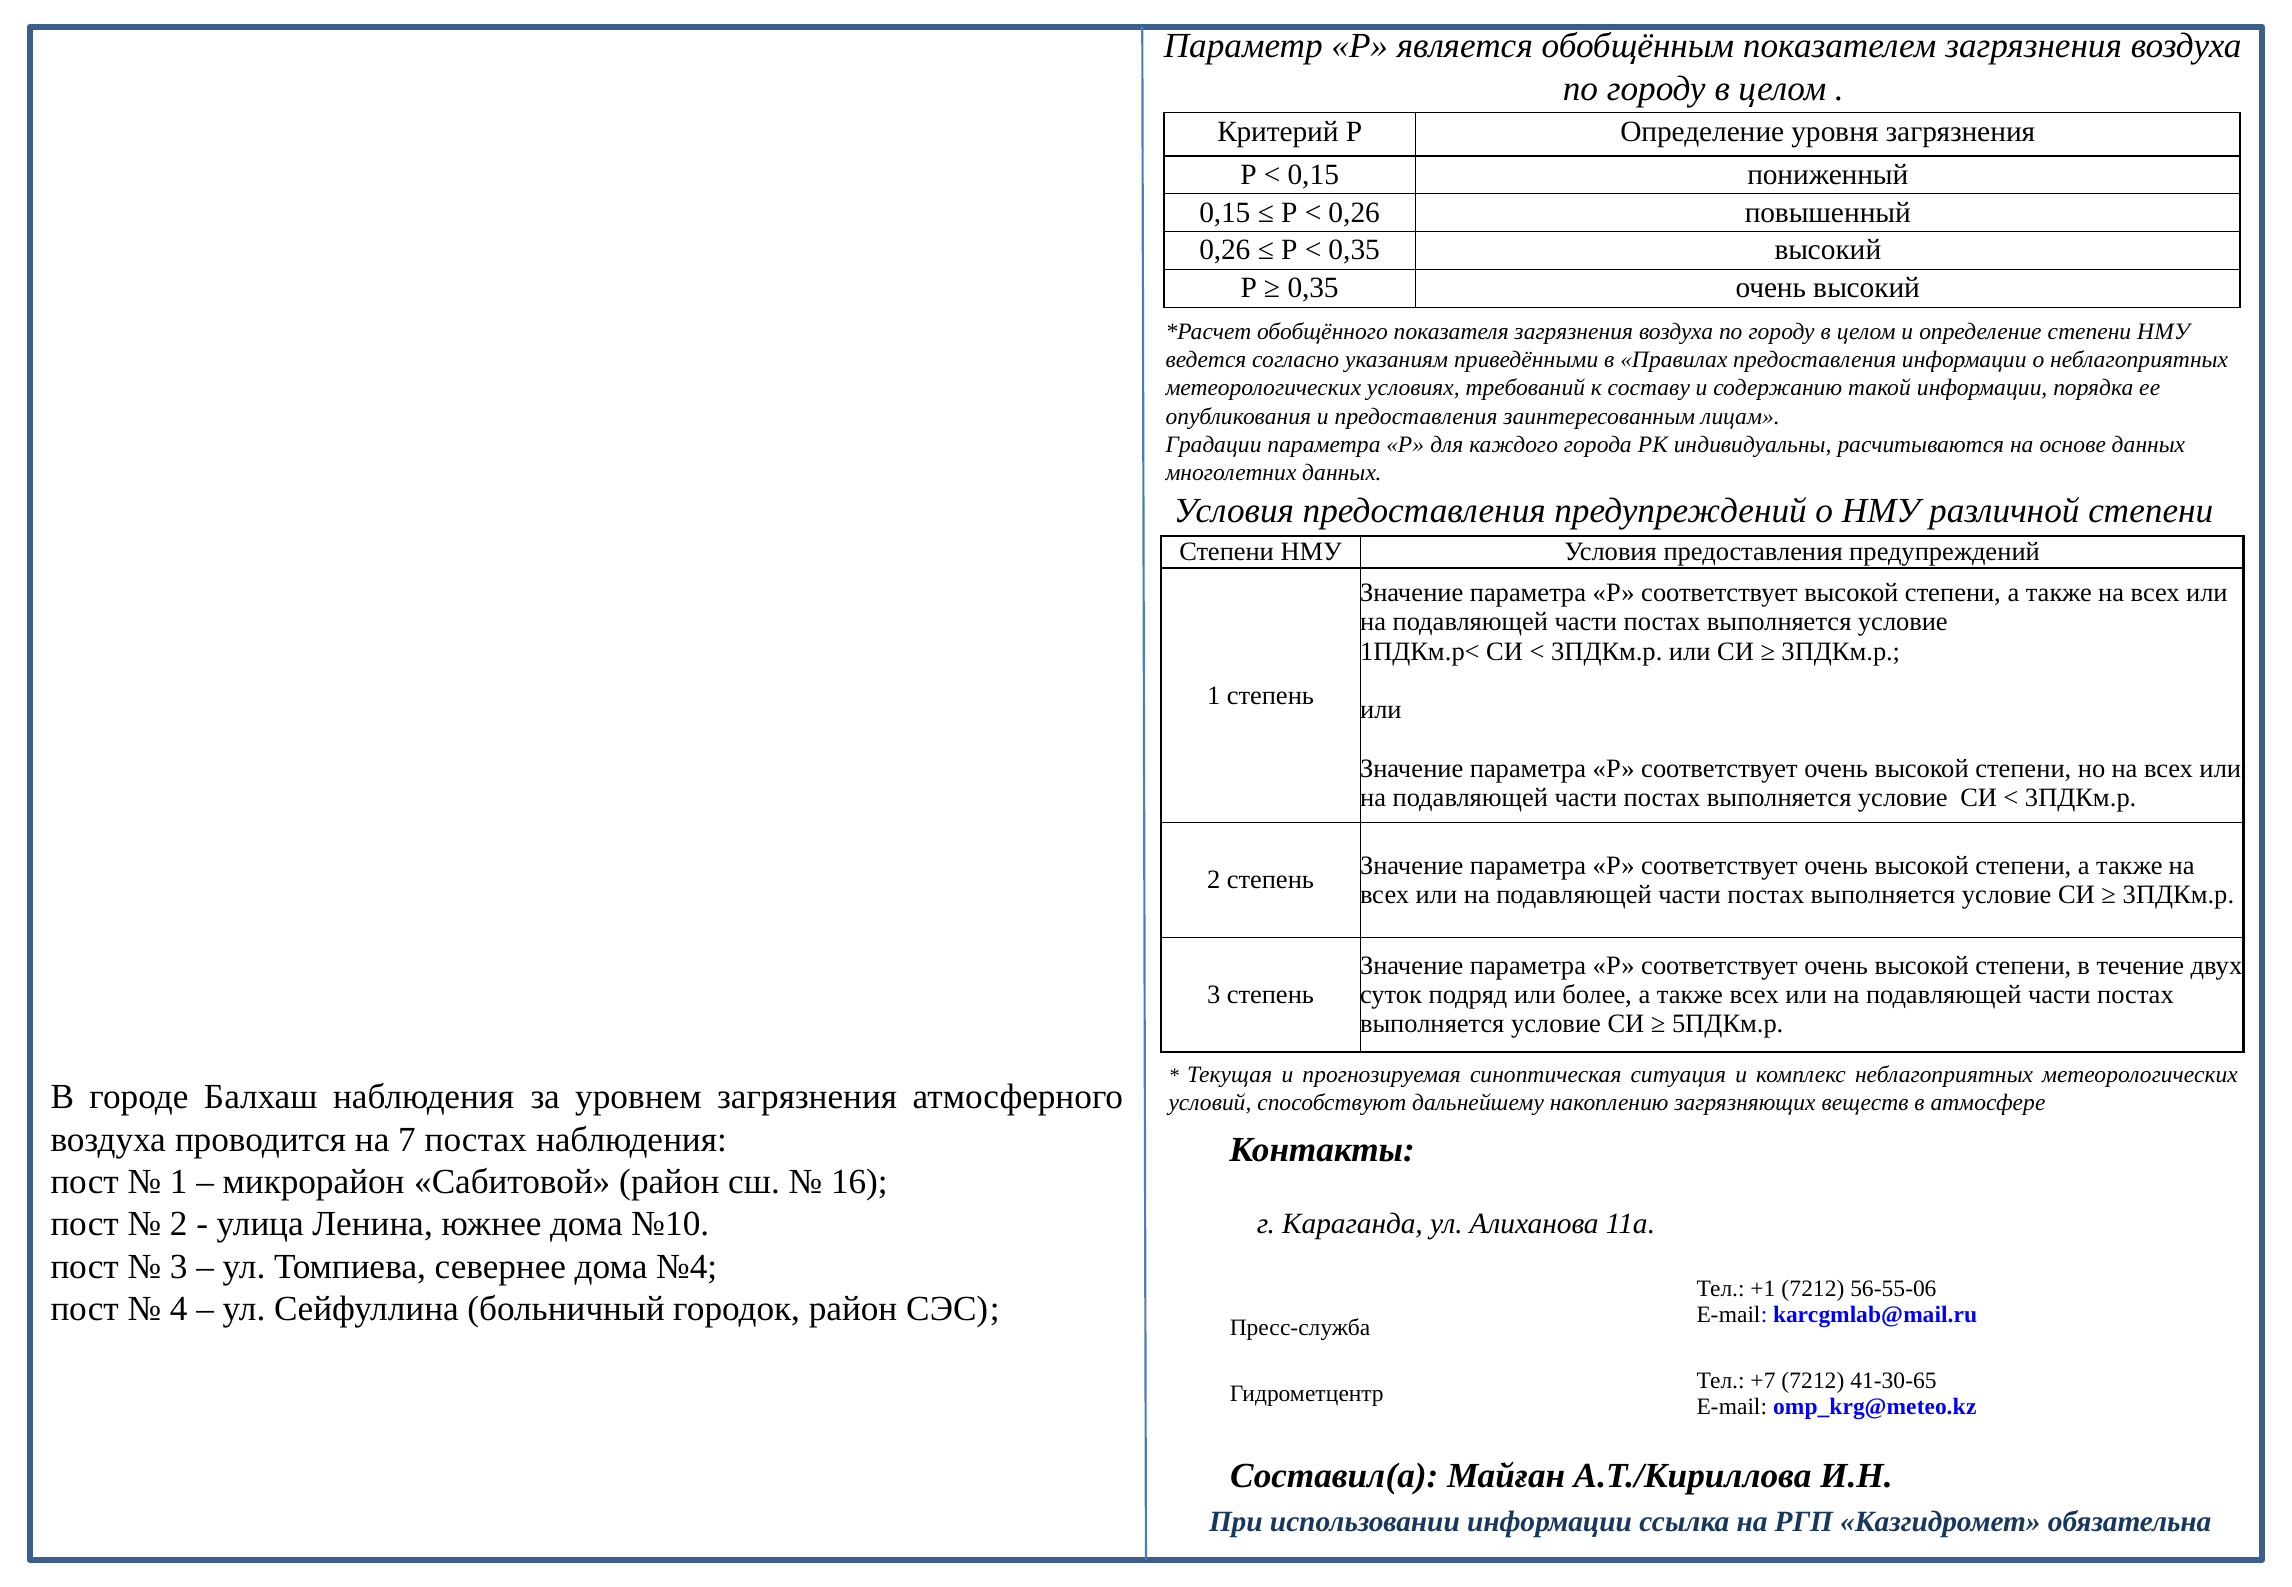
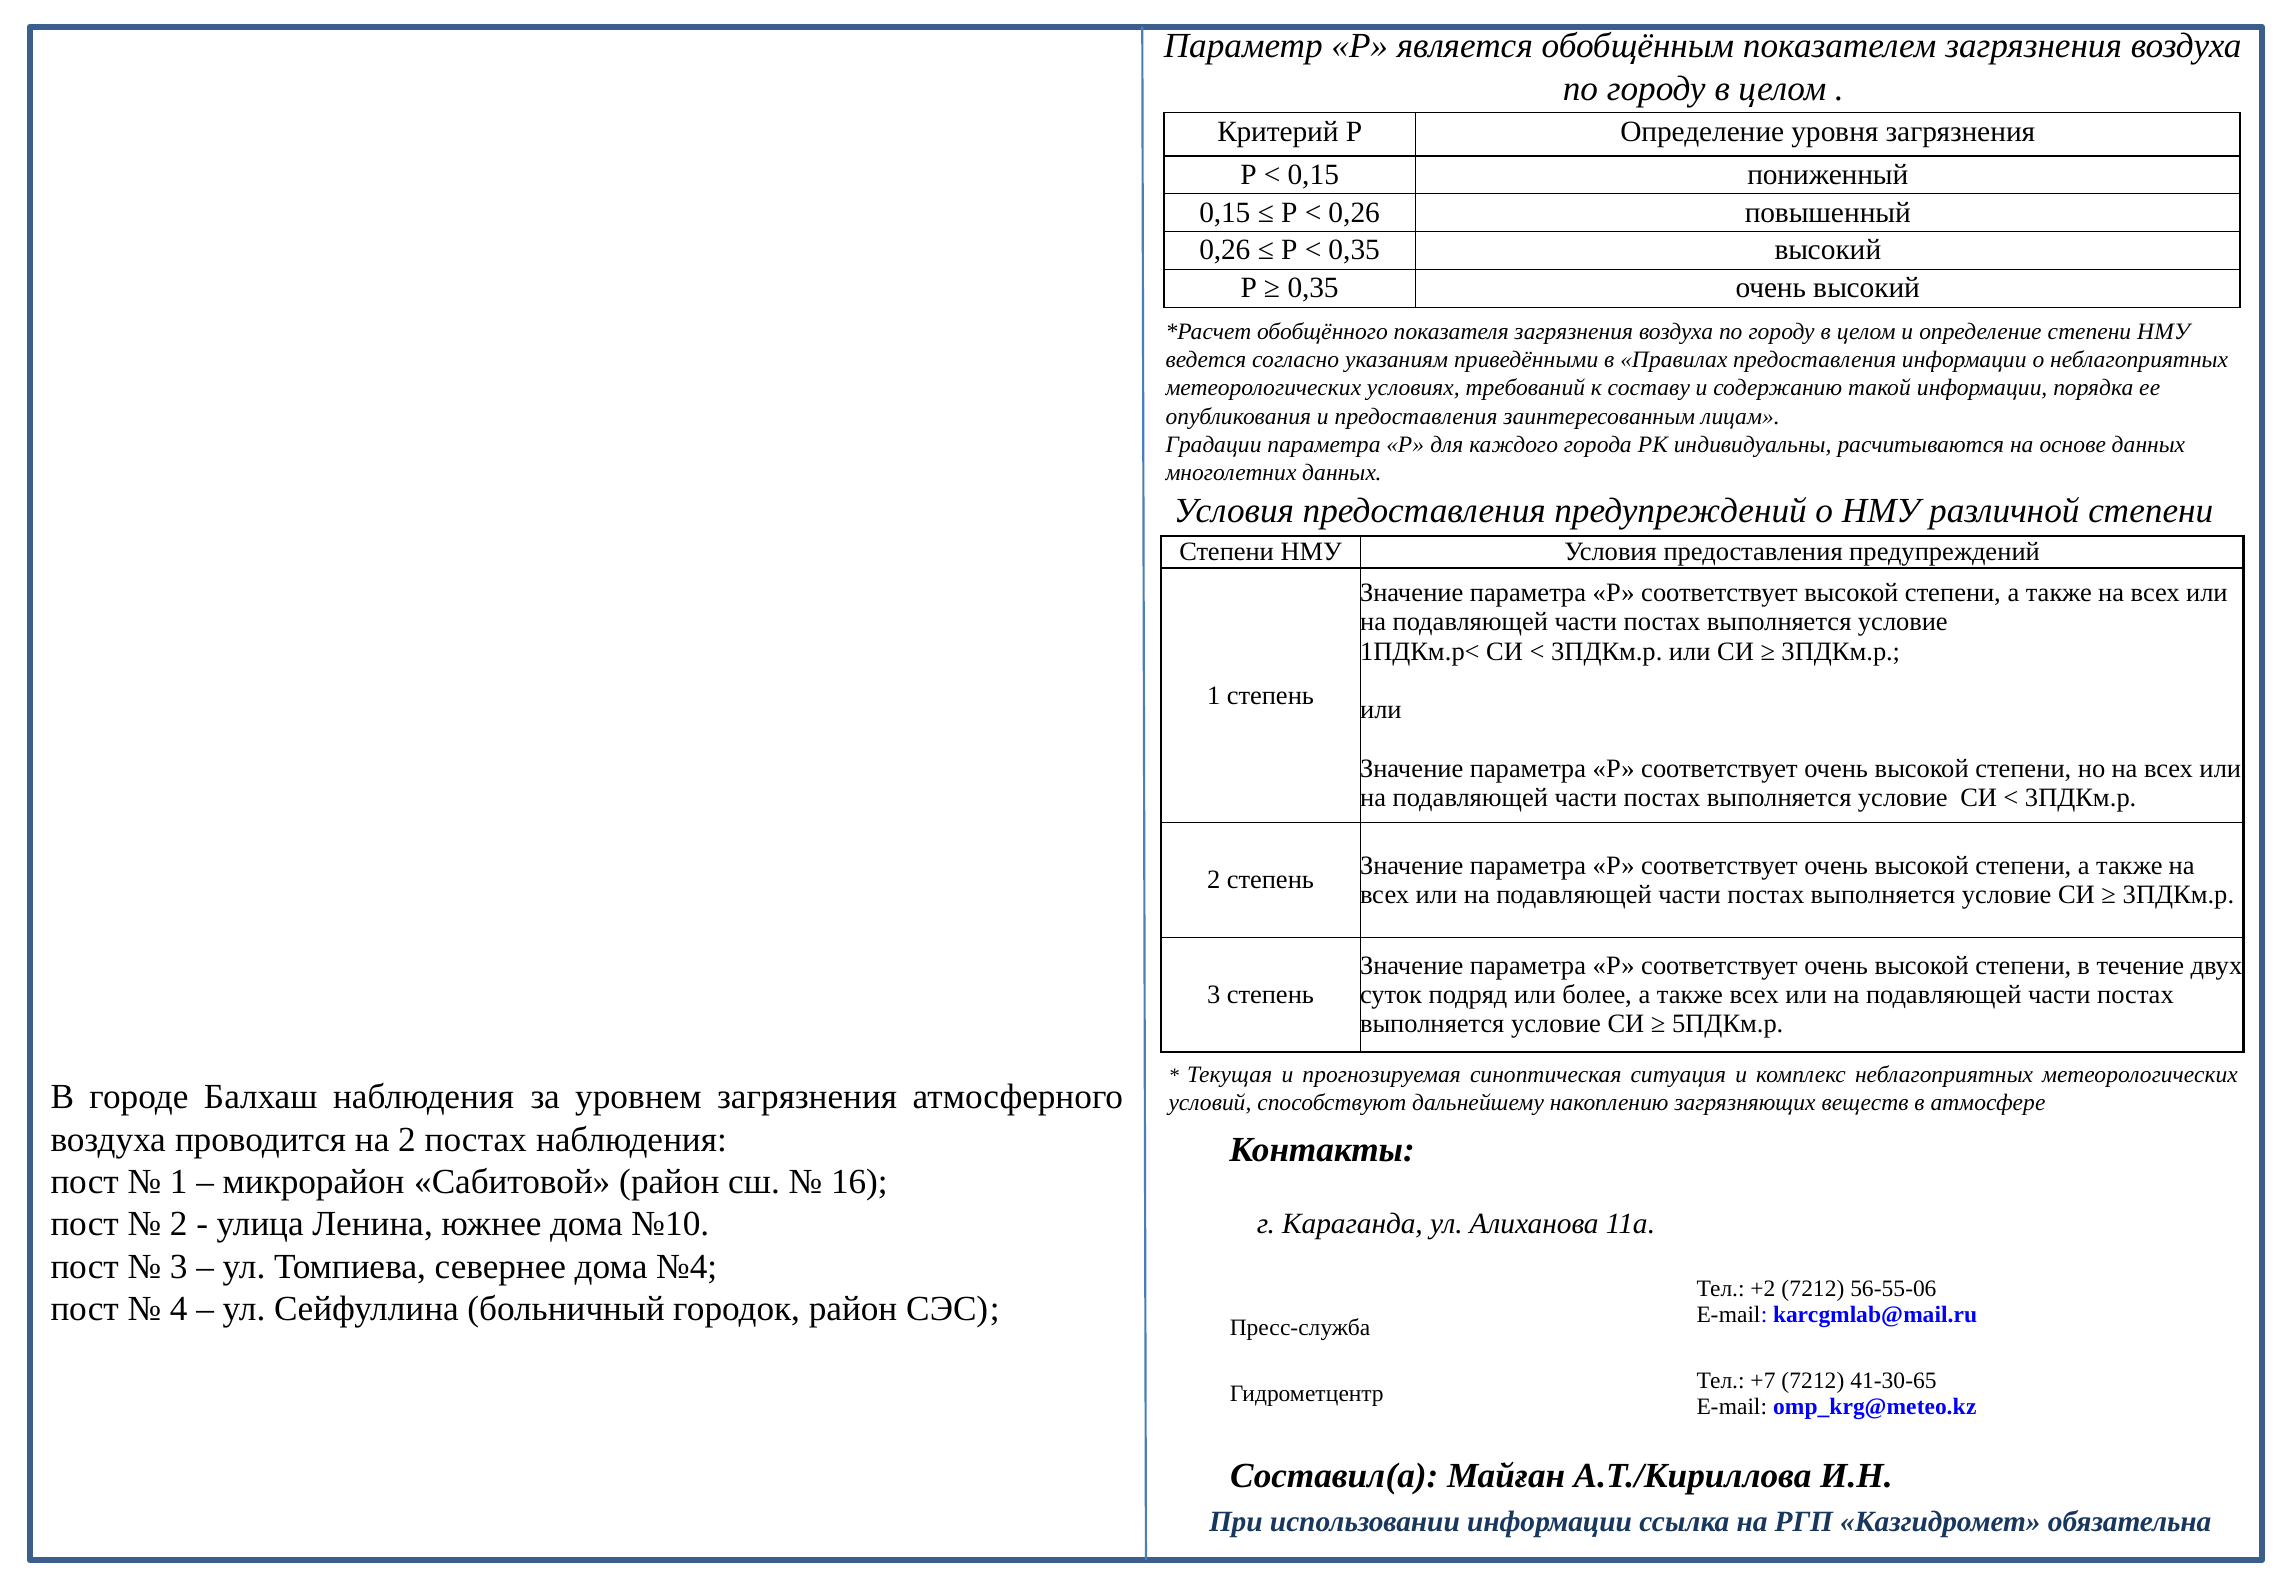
на 7: 7 -> 2
+1: +1 -> +2
